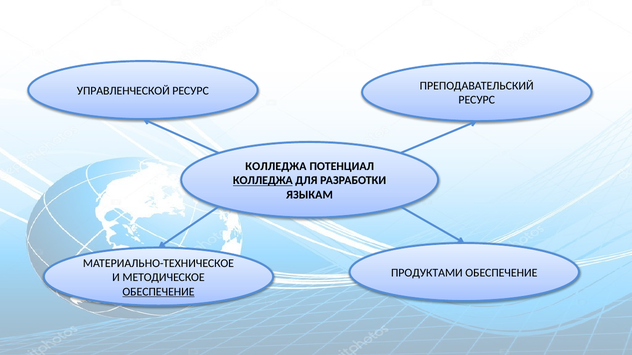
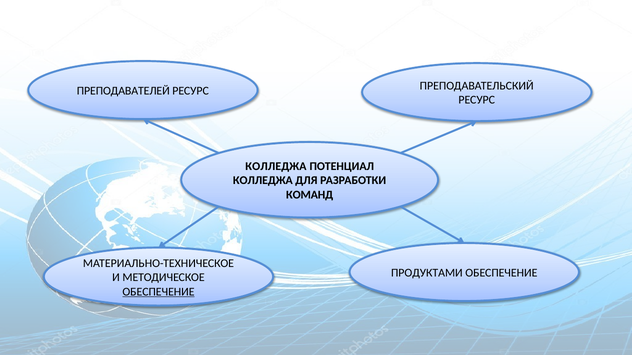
УПРАВЛЕНЧЕСКОЙ: УПРАВЛЕНЧЕСКОЙ -> ПРЕПОДАВАТЕЛЕЙ
КОЛЛЕДЖА at (263, 181) underline: present -> none
ЯЗЫКАМ: ЯЗЫКАМ -> КОМАНД
